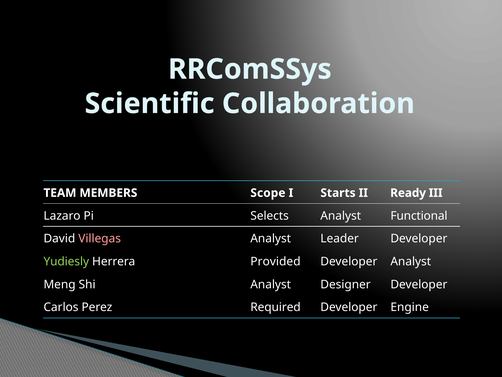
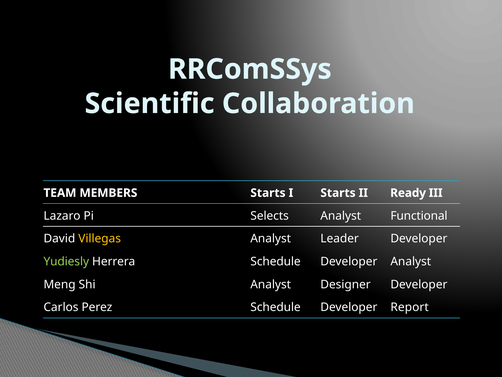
MEMBERS Scope: Scope -> Starts
Villegas colour: pink -> yellow
Herrera Provided: Provided -> Schedule
Perez Required: Required -> Schedule
Engine: Engine -> Report
